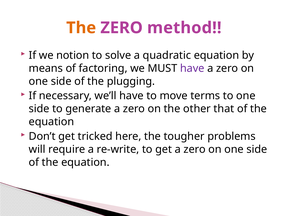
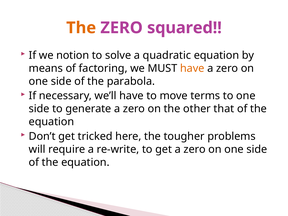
method: method -> squared
have at (192, 68) colour: purple -> orange
plugging: plugging -> parabola
